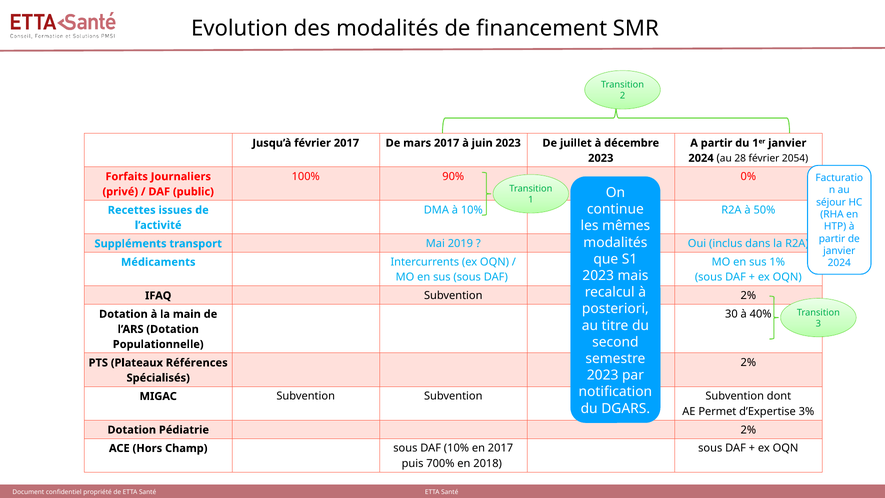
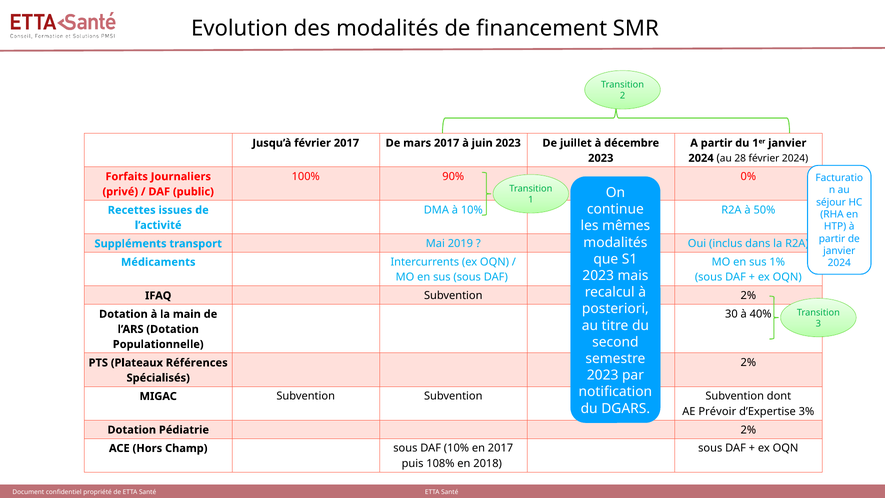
février 2054: 2054 -> 2024
Permet: Permet -> Prévoir
700%: 700% -> 108%
